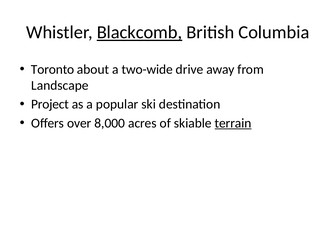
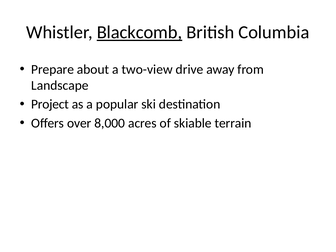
Toronto: Toronto -> Prepare
two-wide: two-wide -> two-view
terrain underline: present -> none
